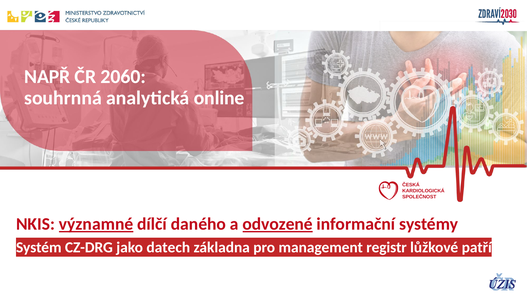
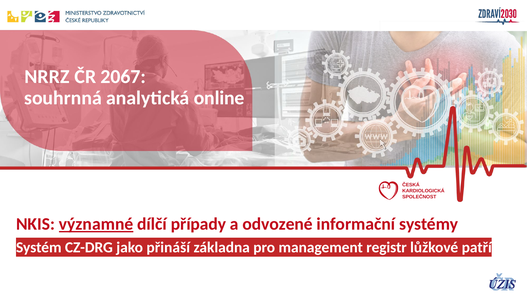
NAPŘ: NAPŘ -> NRRZ
2060: 2060 -> 2067
daného: daného -> případy
odvozené underline: present -> none
datech: datech -> přináší
